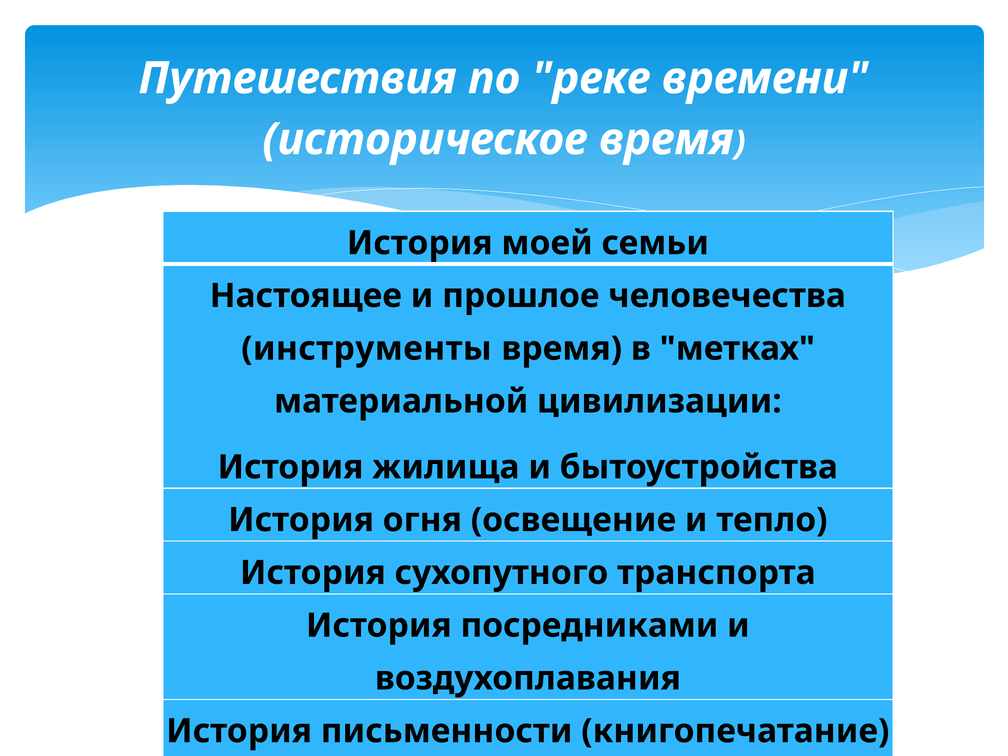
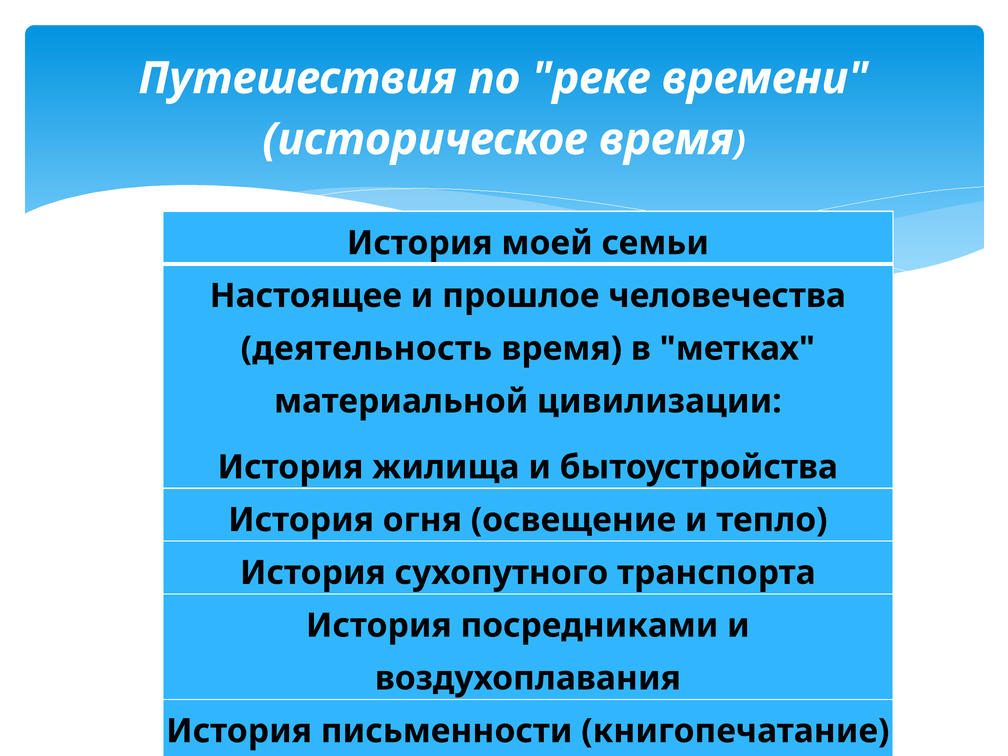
инструменты: инструменты -> деятельность
